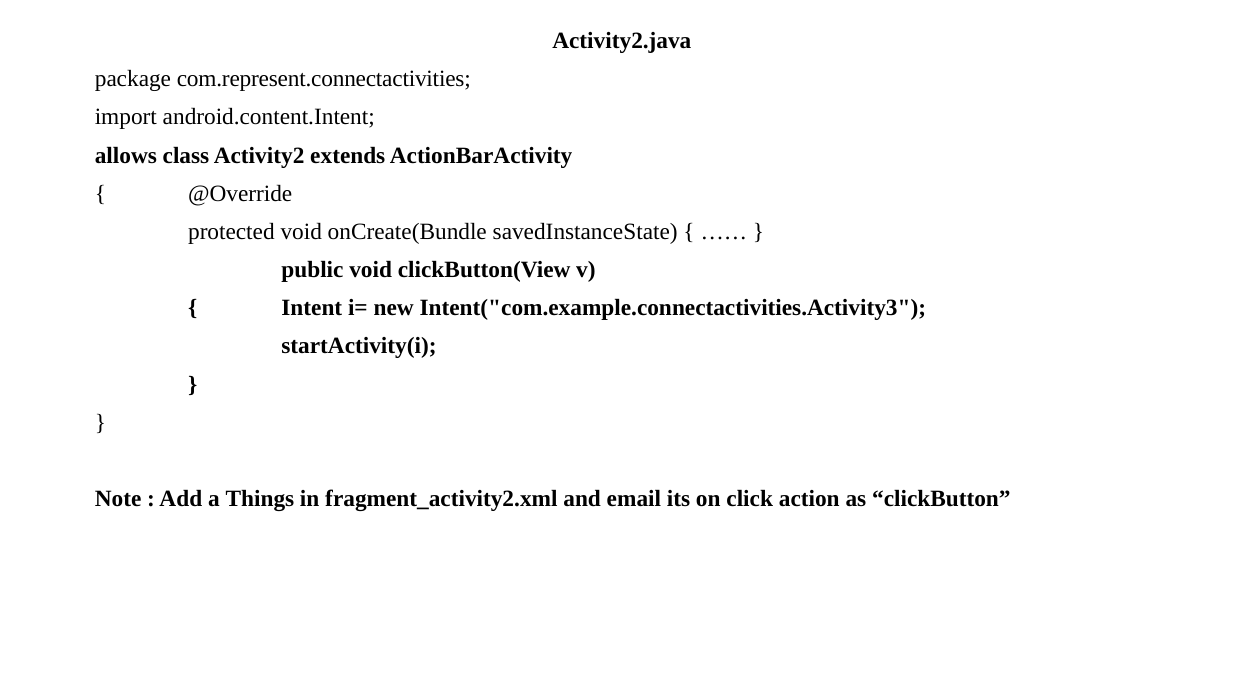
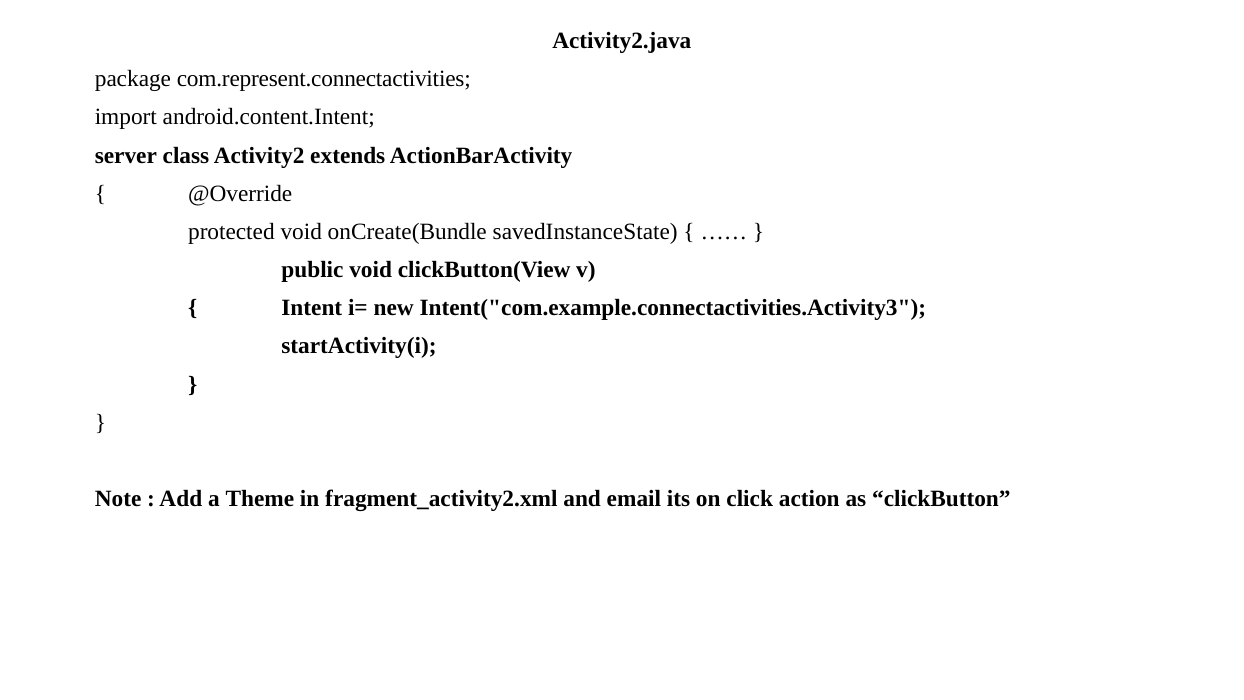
allows: allows -> server
Things: Things -> Theme
